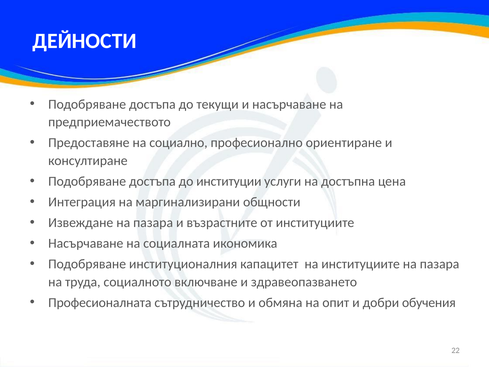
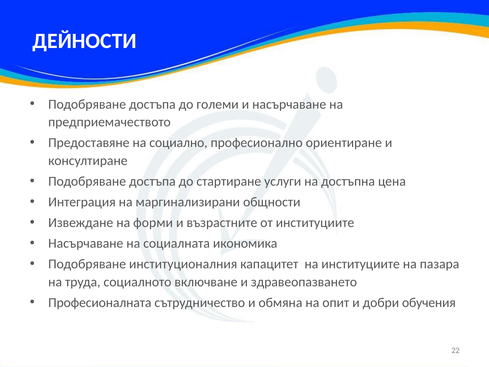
текущи: текущи -> големи
институции: институции -> стартиране
Извеждане на пазара: пазара -> форми
